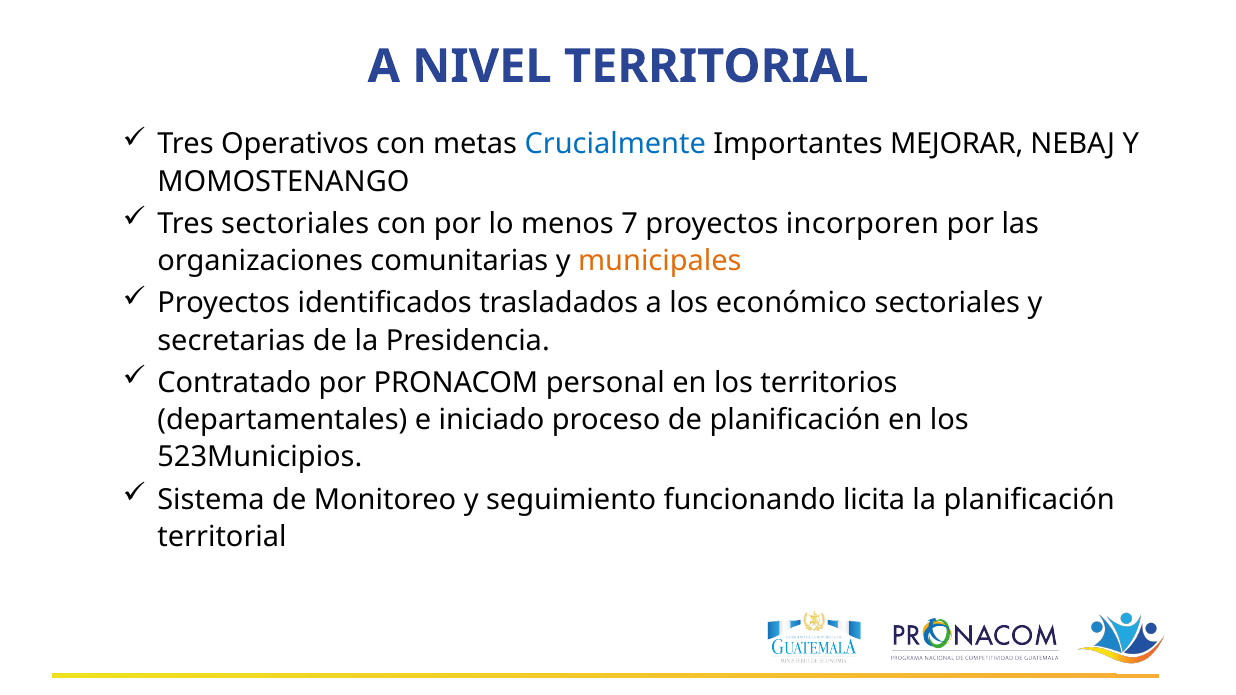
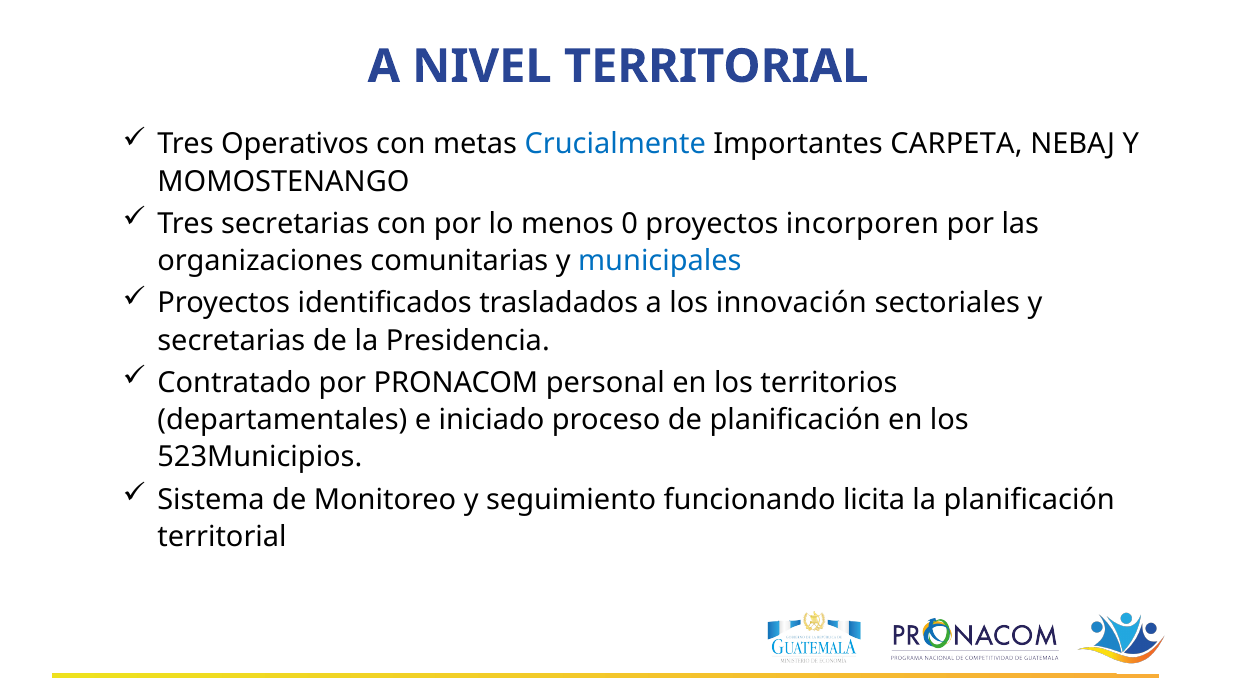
MEJORAR: MEJORAR -> CARPETA
Tres sectoriales: sectoriales -> secretarias
7: 7 -> 0
municipales colour: orange -> blue
económico: económico -> innovación
